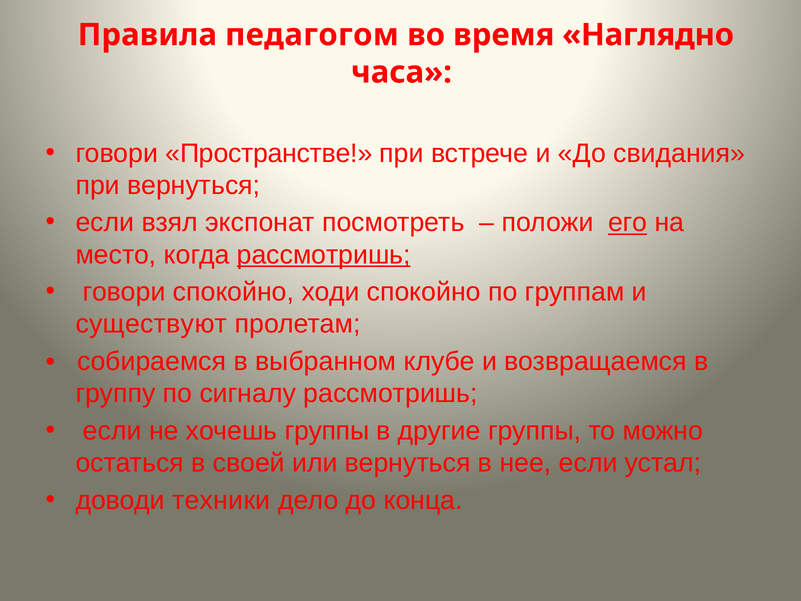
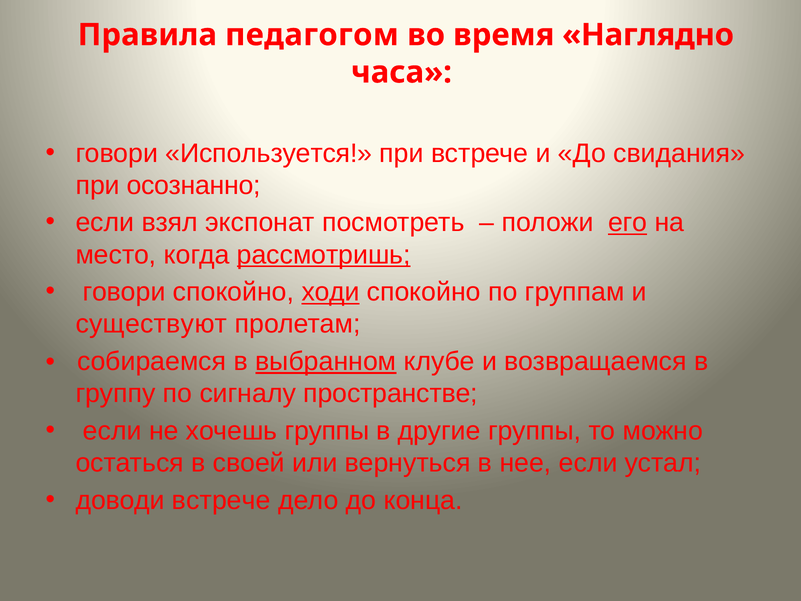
Пространстве: Пространстве -> Используется
при вернуться: вернуться -> осознанно
ходи underline: none -> present
выбранном underline: none -> present
сигналу рассмотришь: рассмотришь -> пространстве
доводи техники: техники -> встрече
